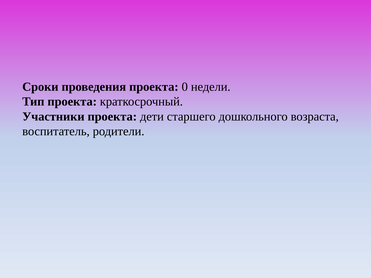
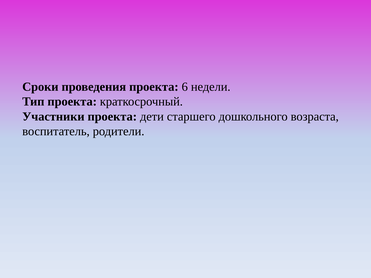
0: 0 -> 6
